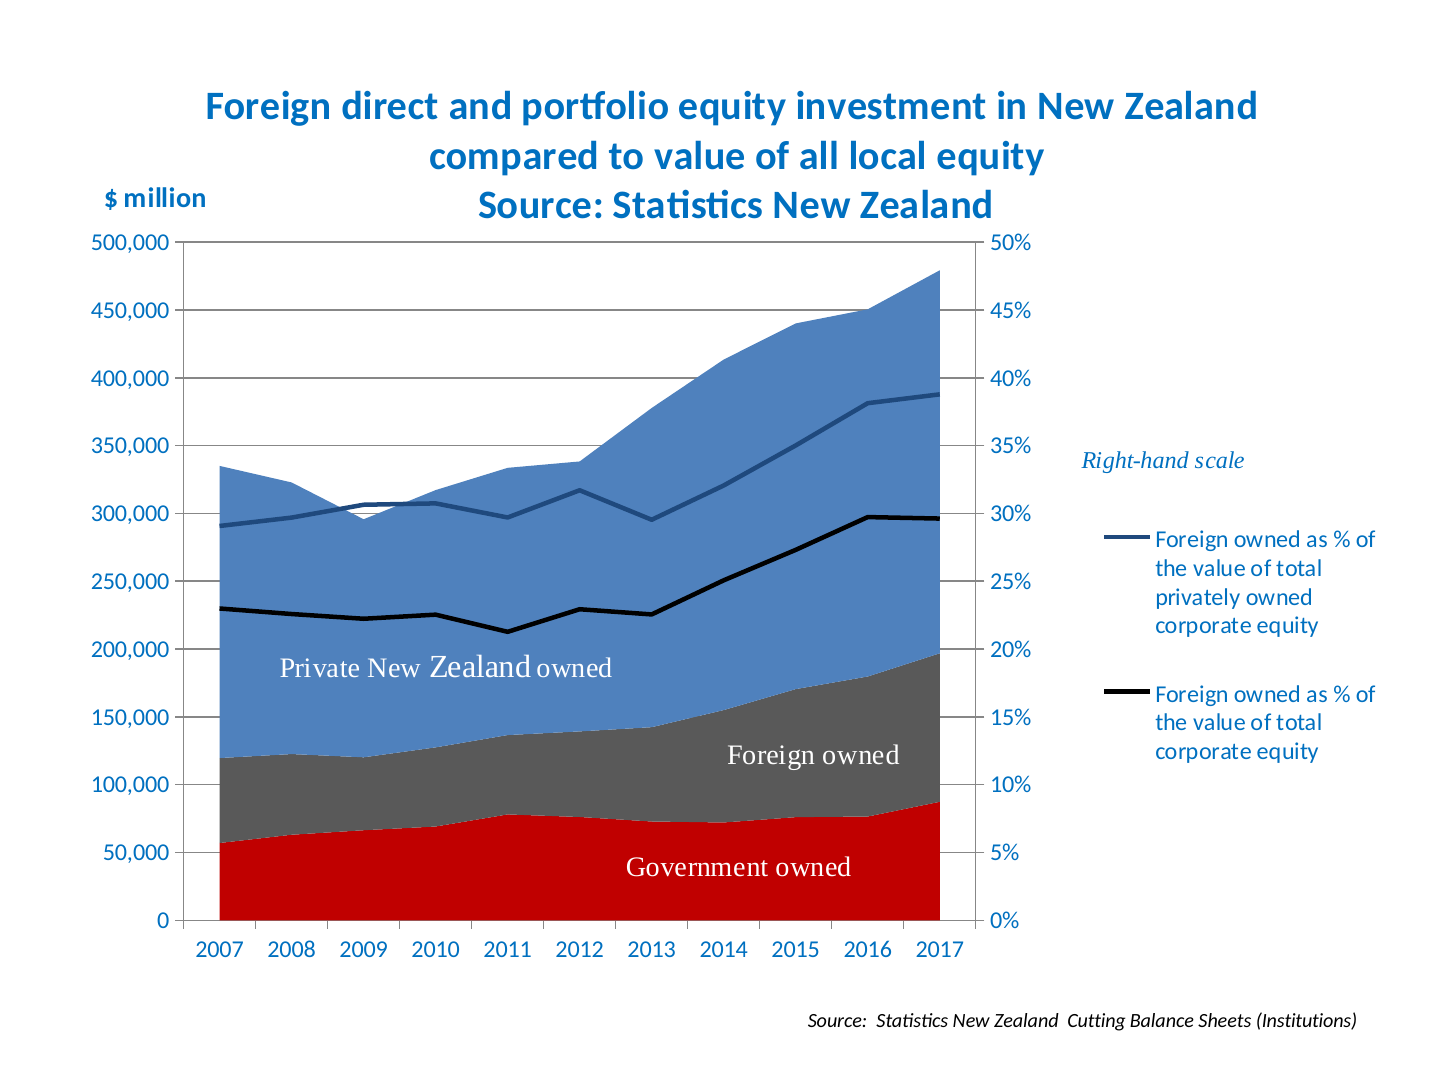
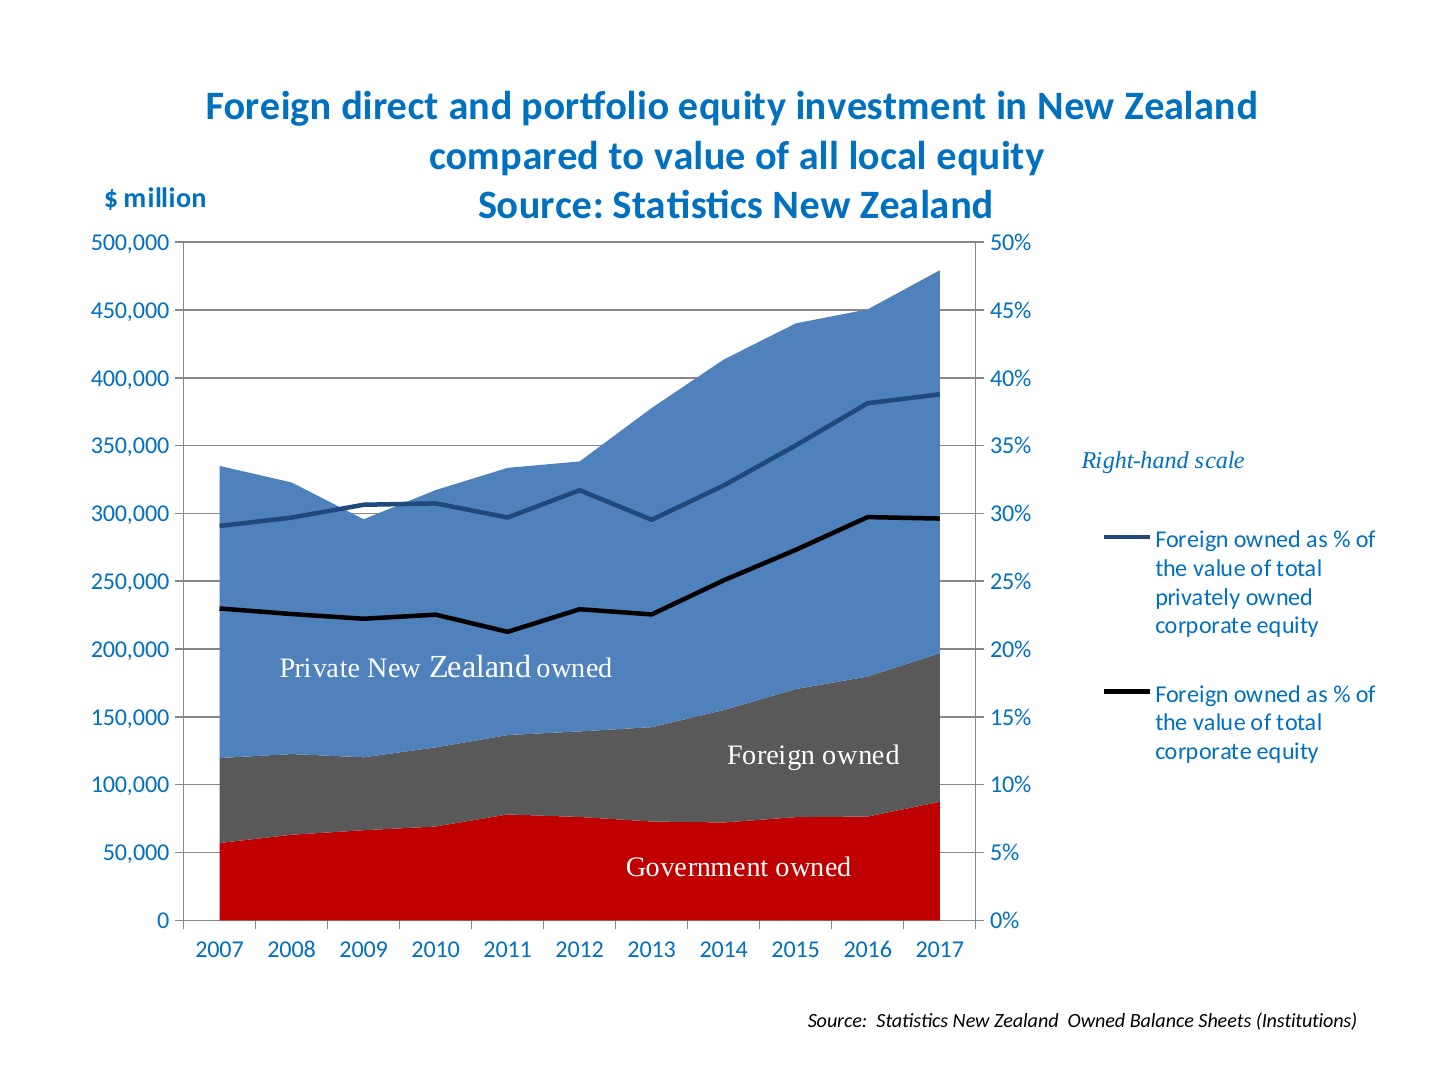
Statistics New Zealand Cutting: Cutting -> Owned
